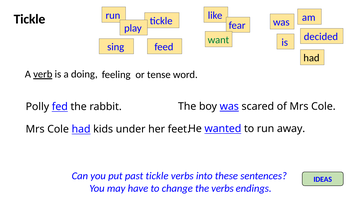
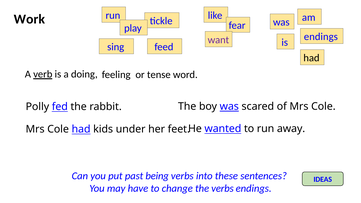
Tickle at (29, 19): Tickle -> Work
decided at (321, 37): decided -> endings
want colour: green -> purple
past tickle: tickle -> being
